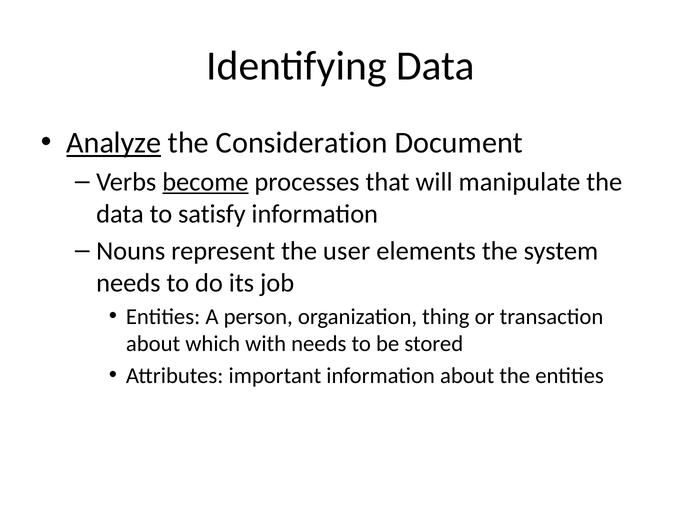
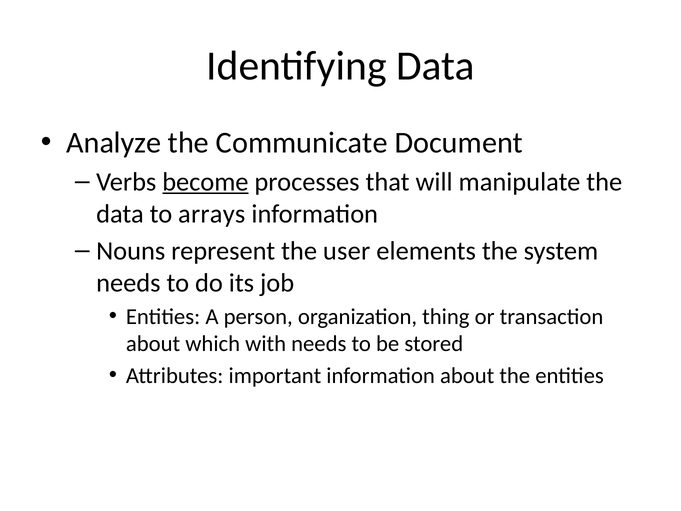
Analyze underline: present -> none
Consideration: Consideration -> Communicate
satisfy: satisfy -> arrays
